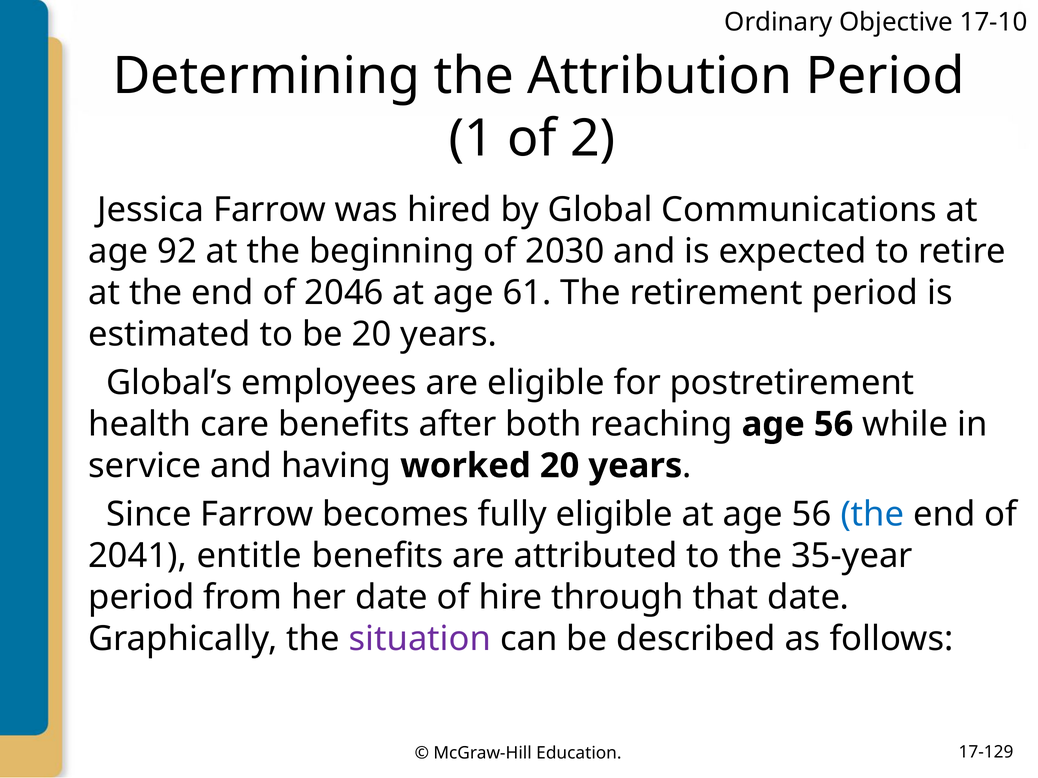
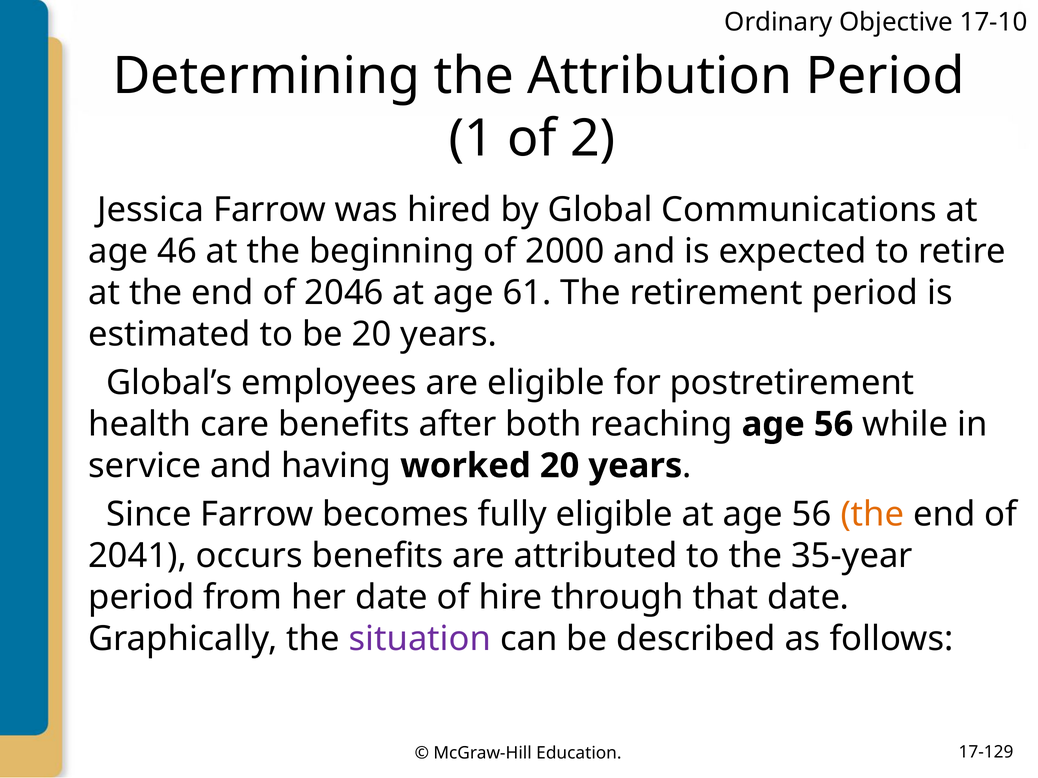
92: 92 -> 46
2030: 2030 -> 2000
the at (872, 514) colour: blue -> orange
entitle: entitle -> occurs
